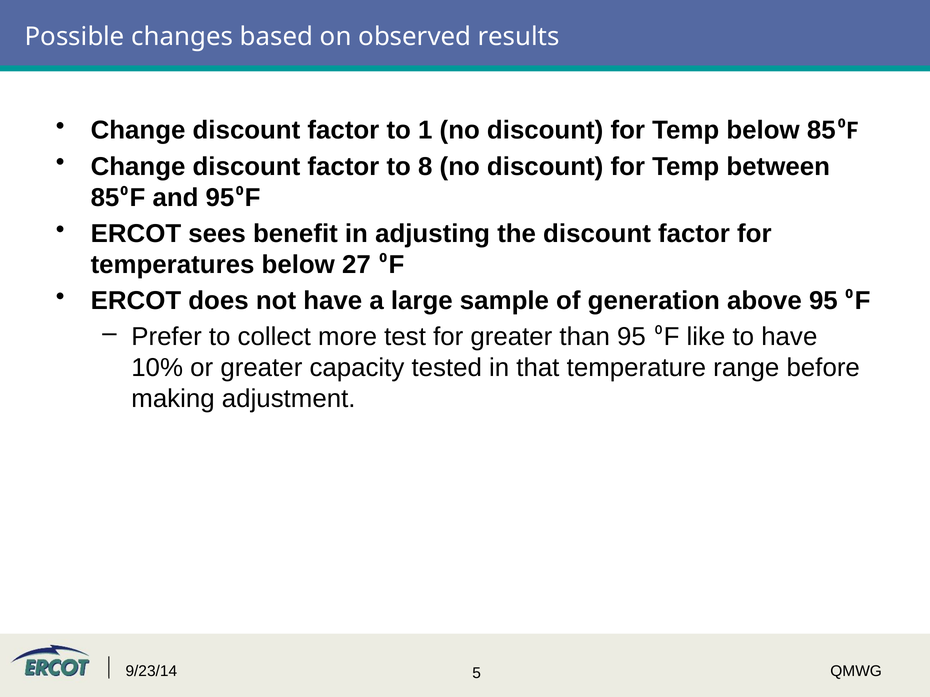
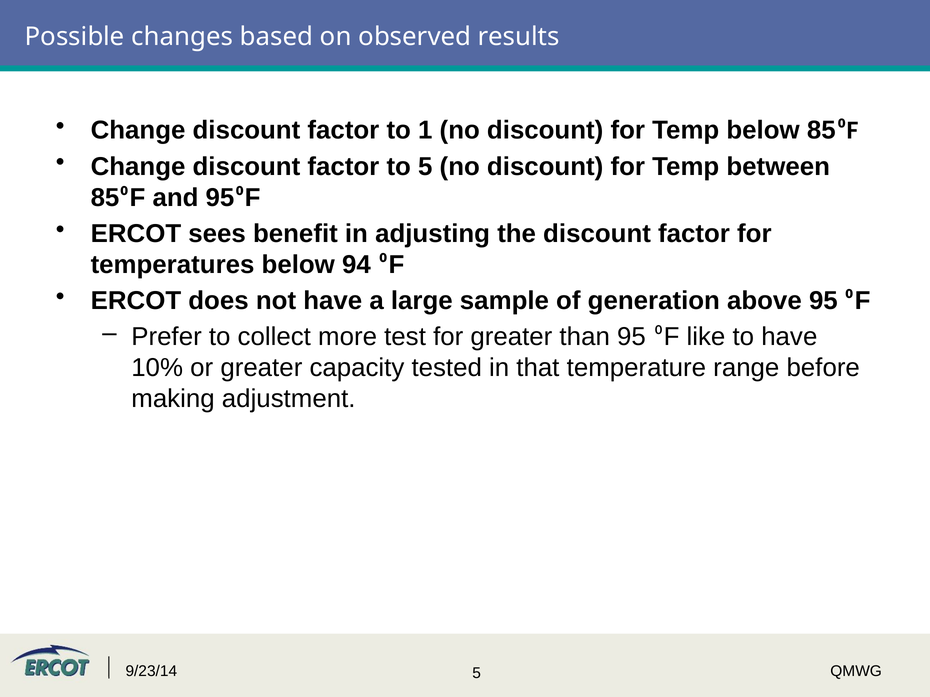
to 8: 8 -> 5
27: 27 -> 94
